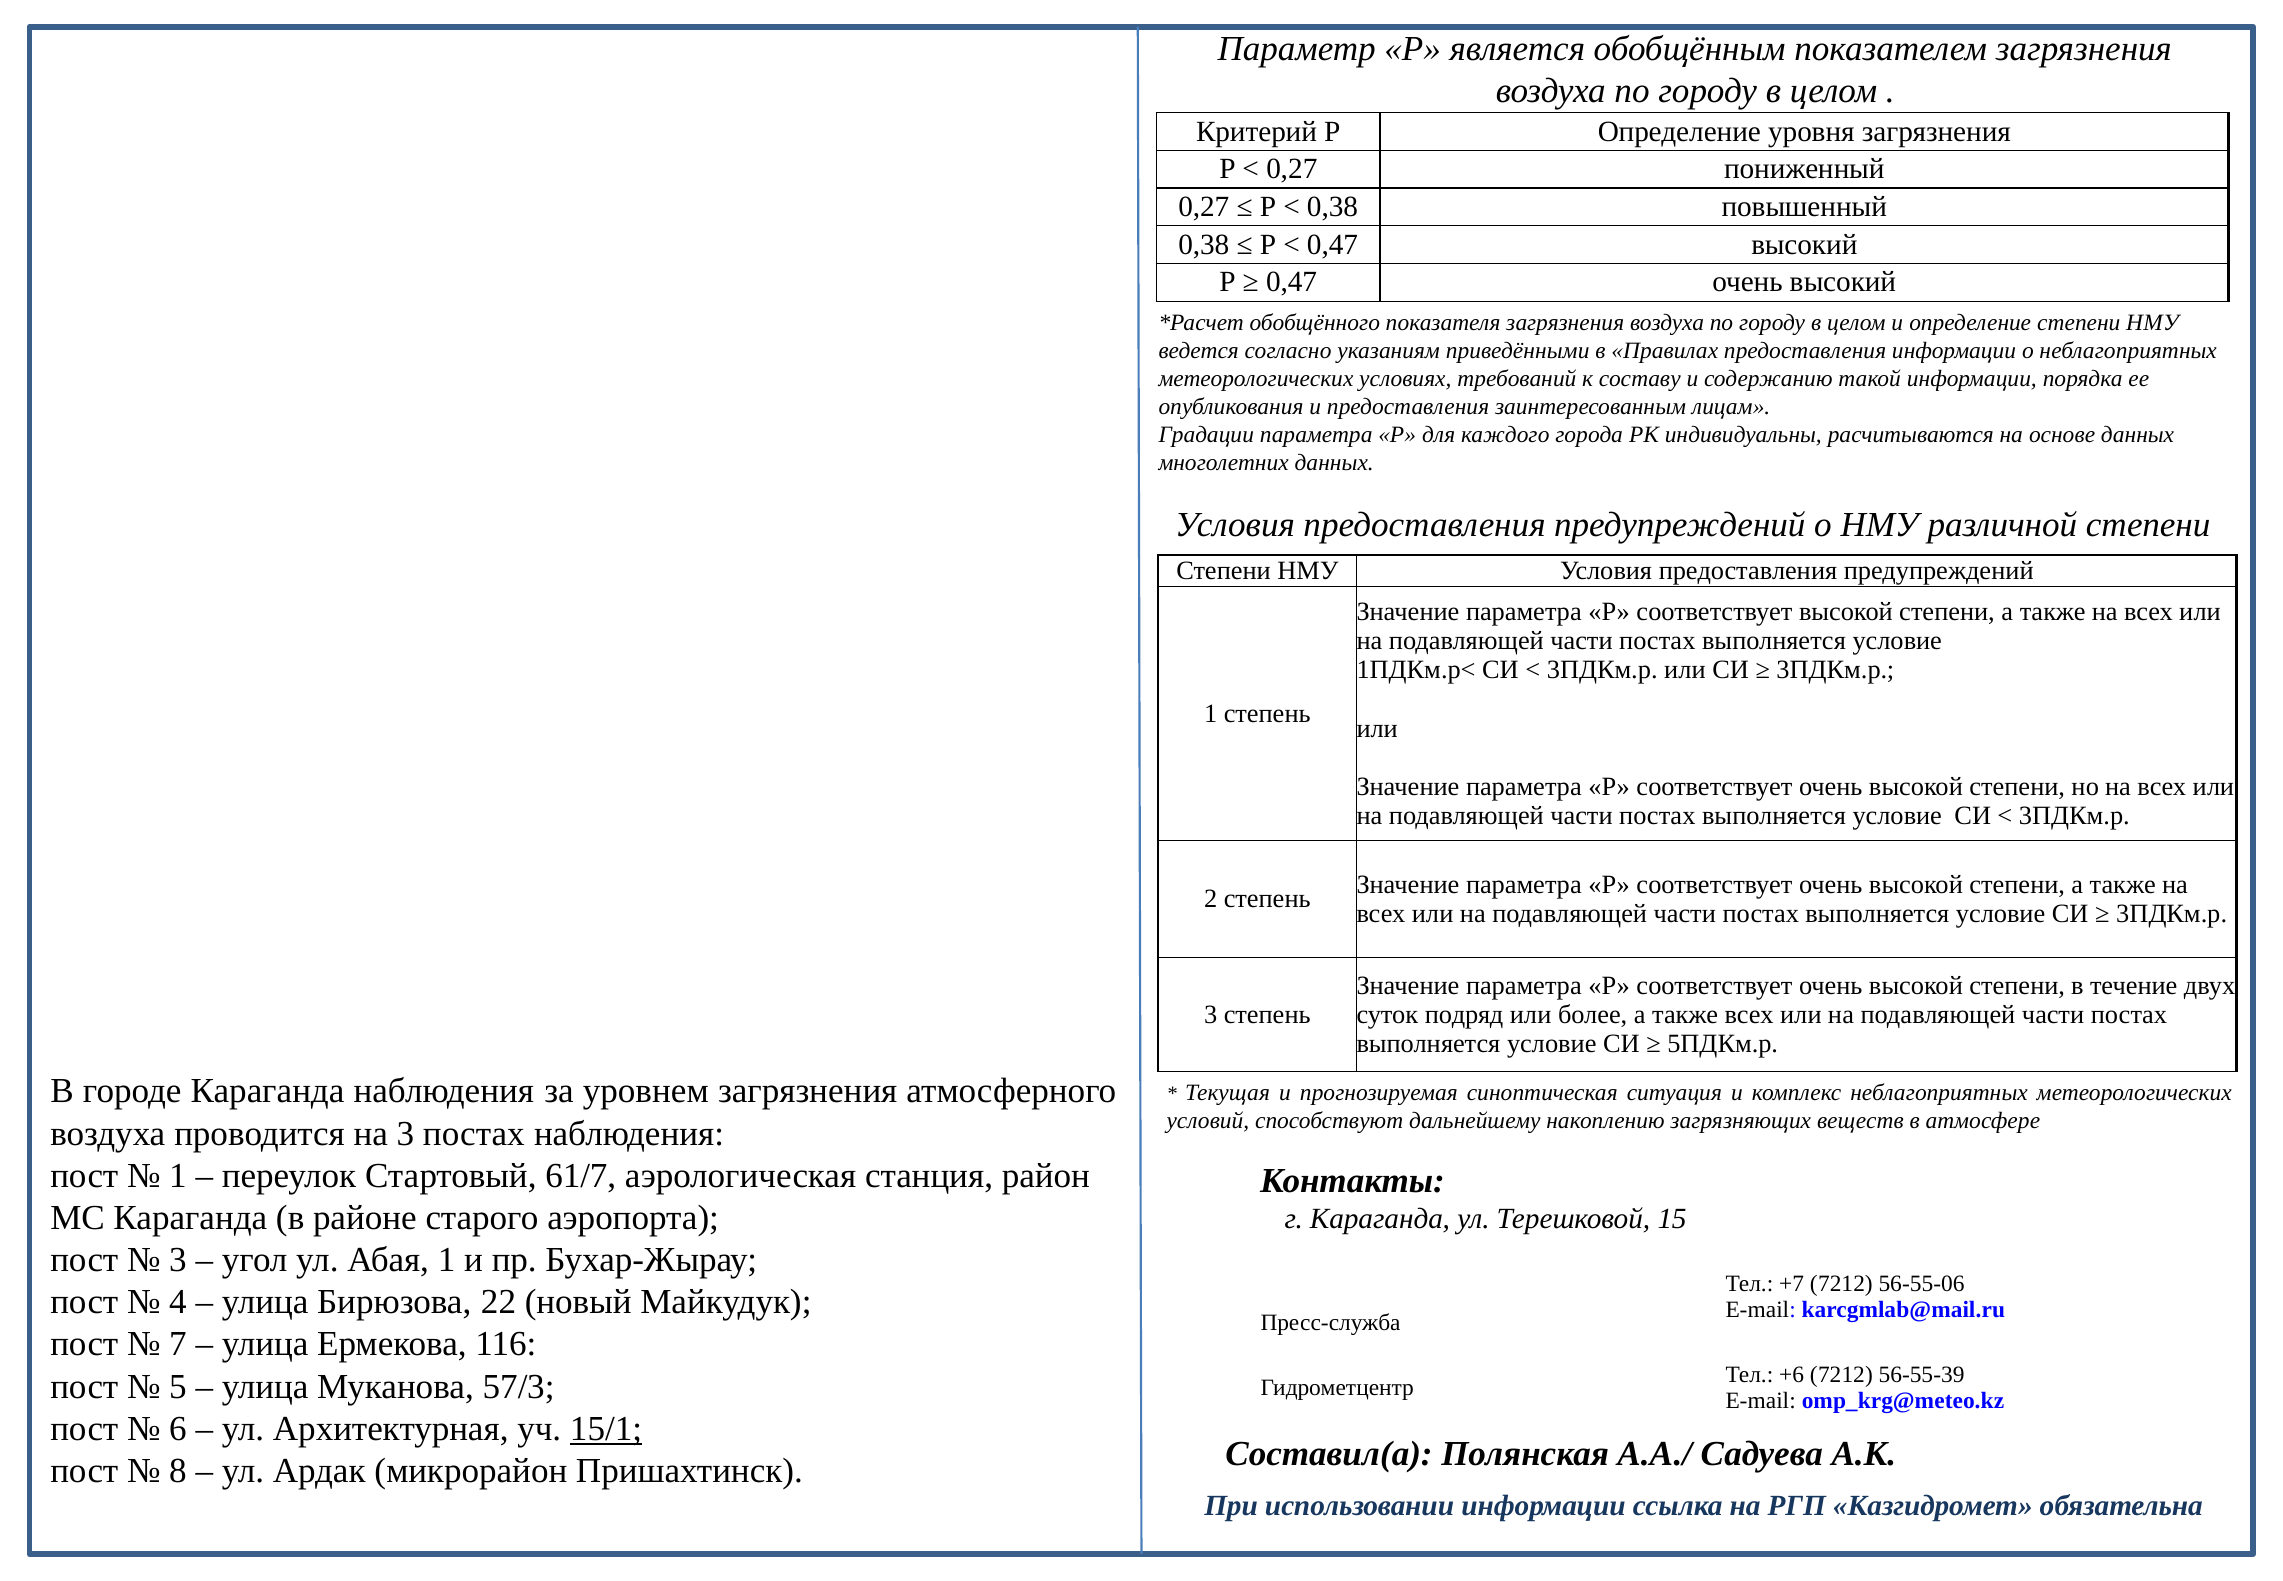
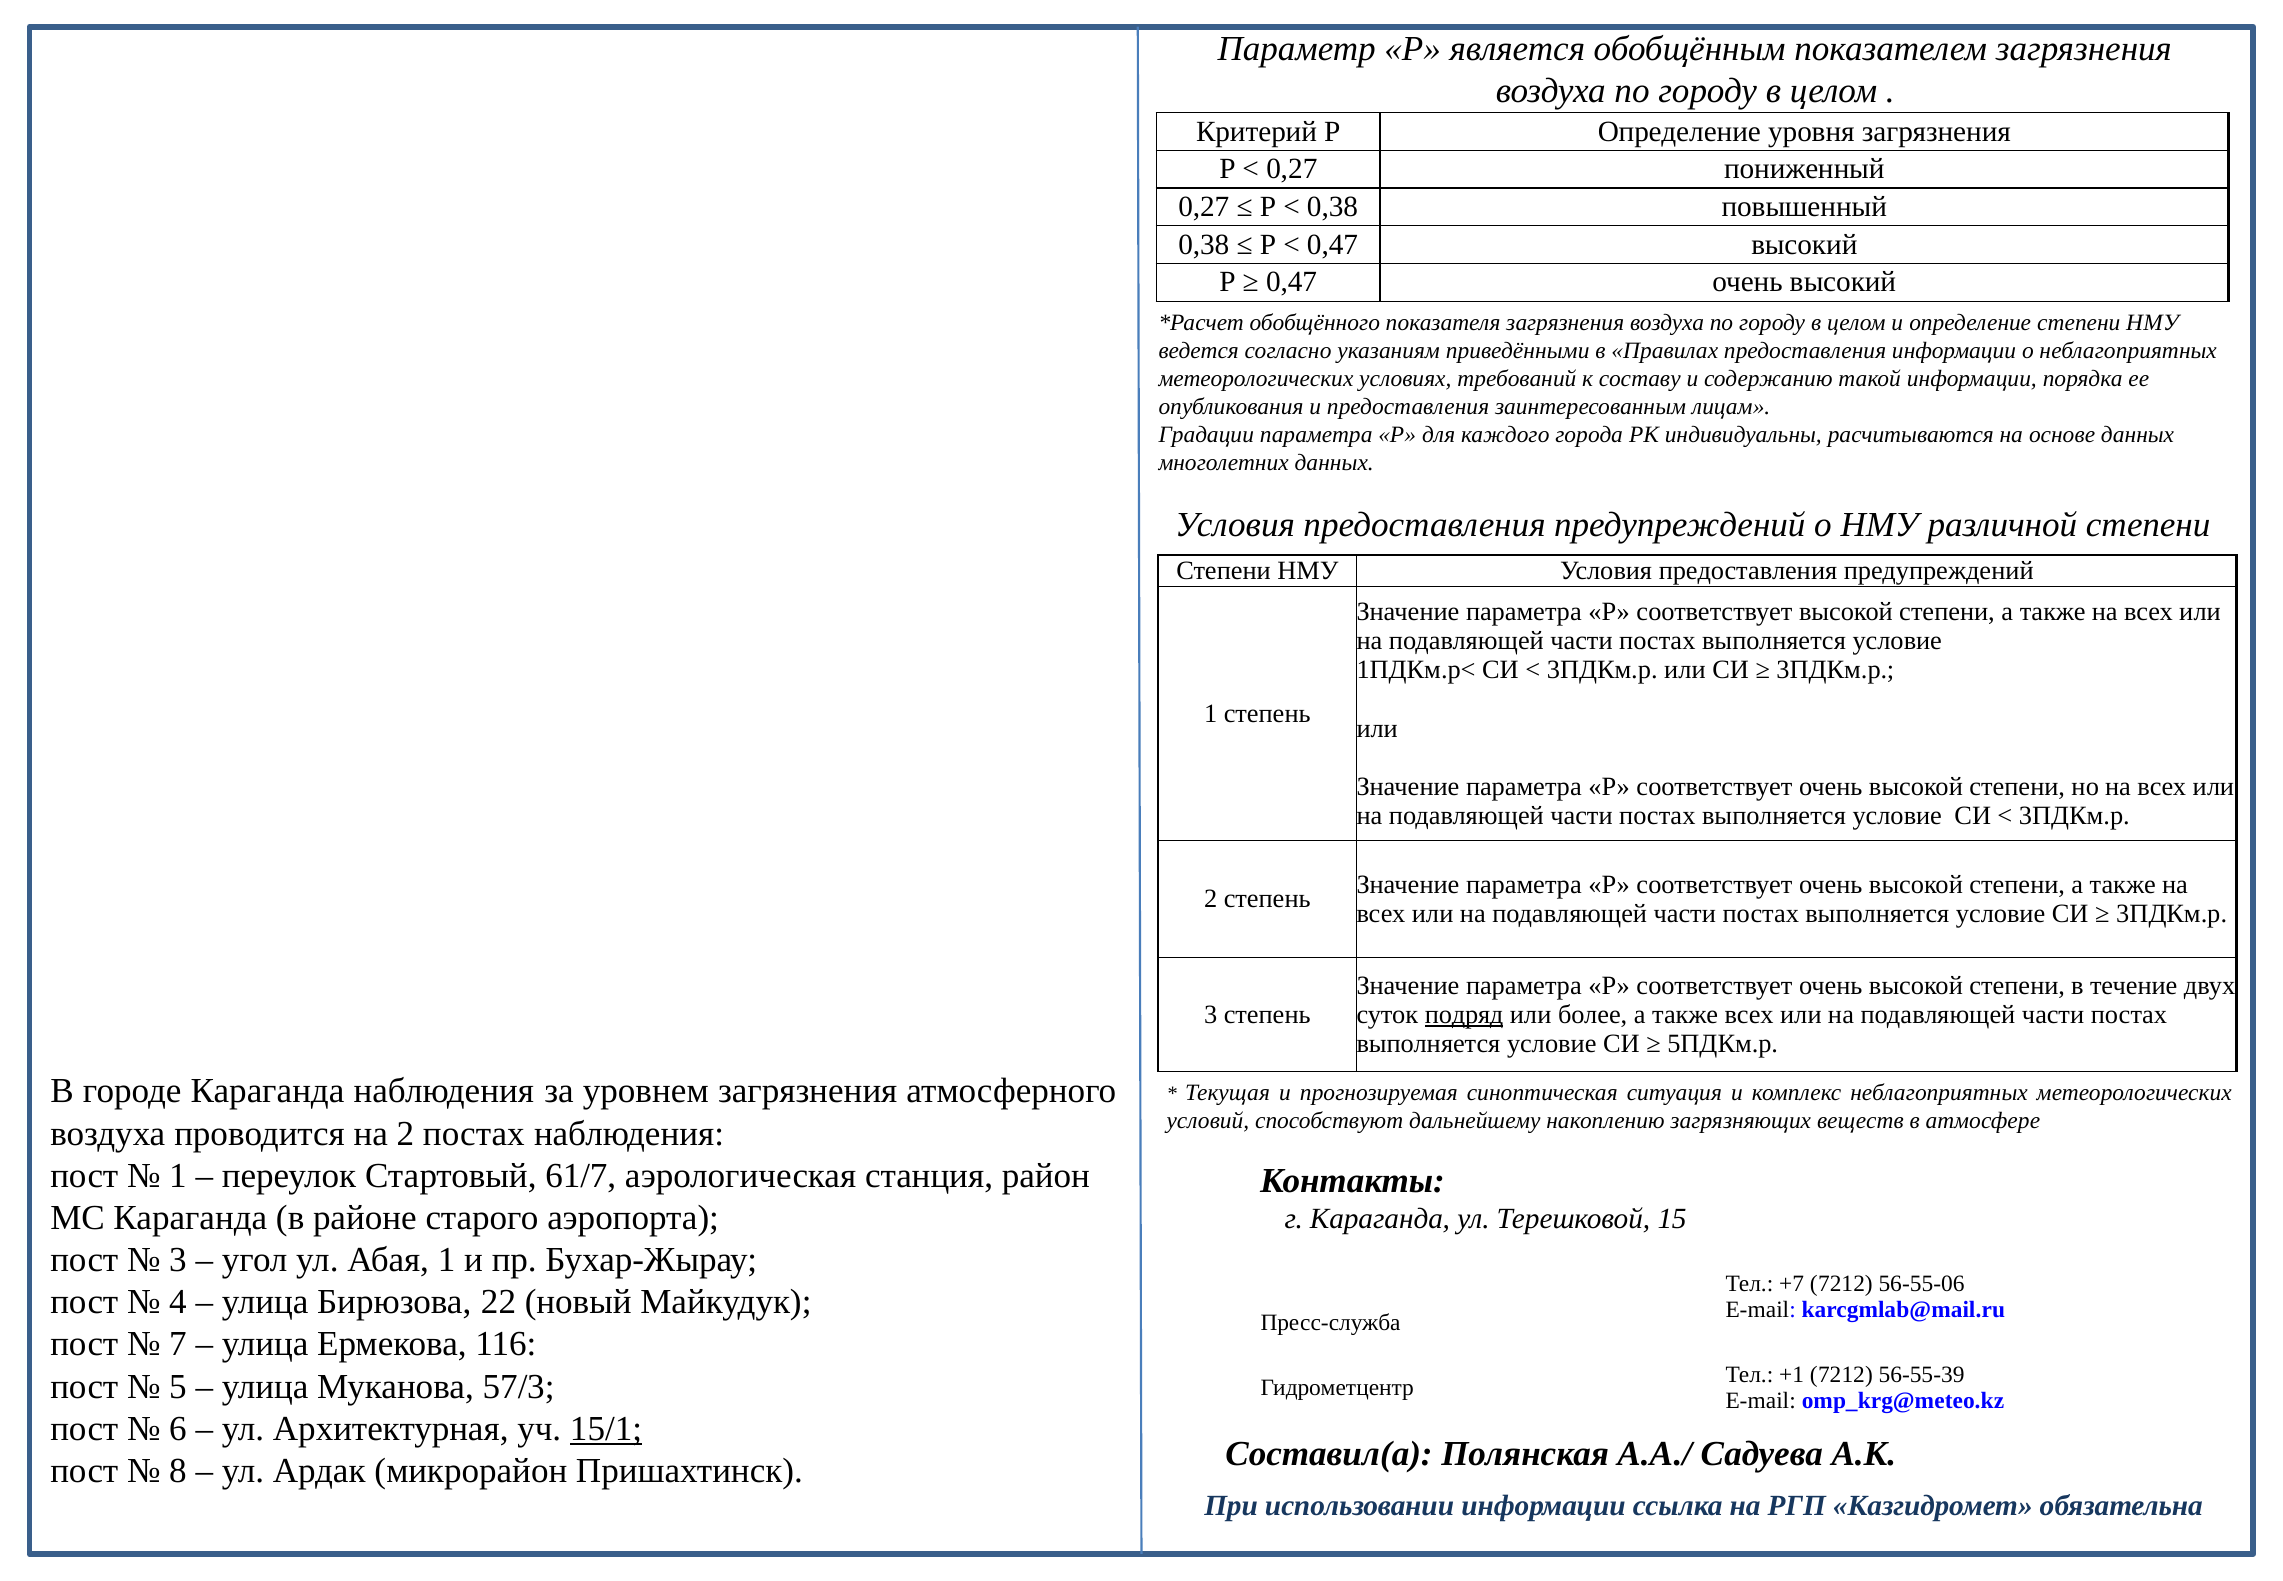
подряд underline: none -> present
на 3: 3 -> 2
+6: +6 -> +1
